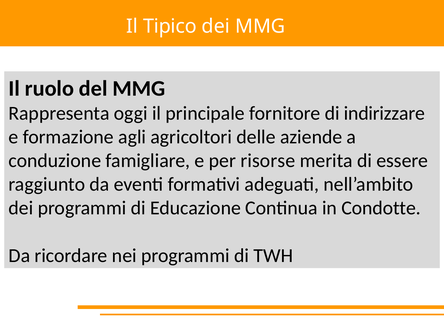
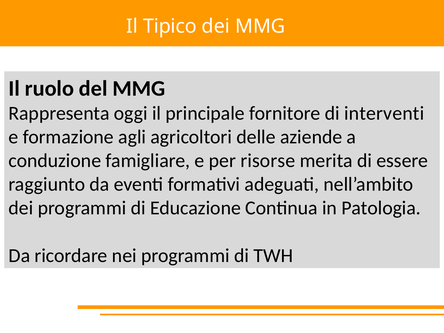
indirizzare: indirizzare -> interventi
Condotte: Condotte -> Patologia
